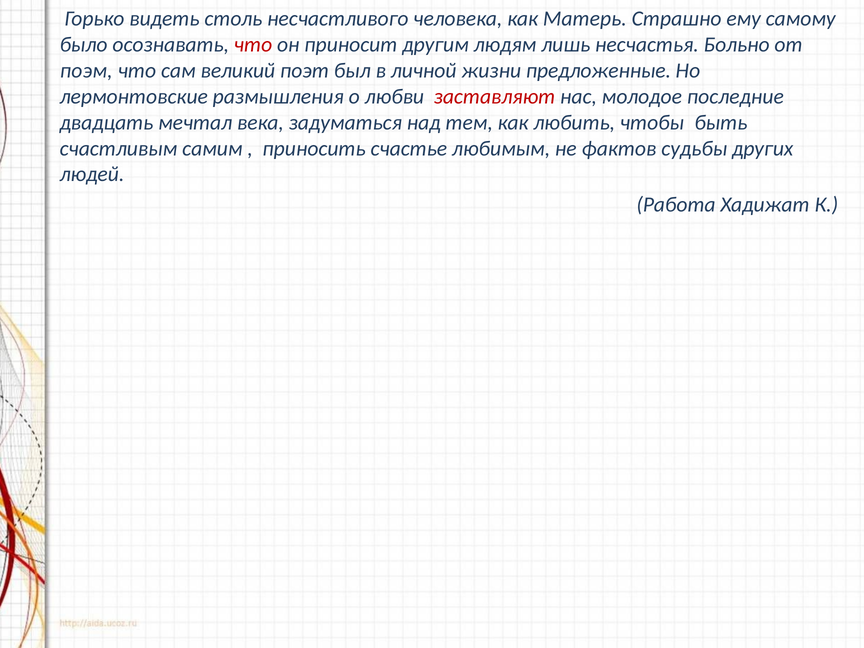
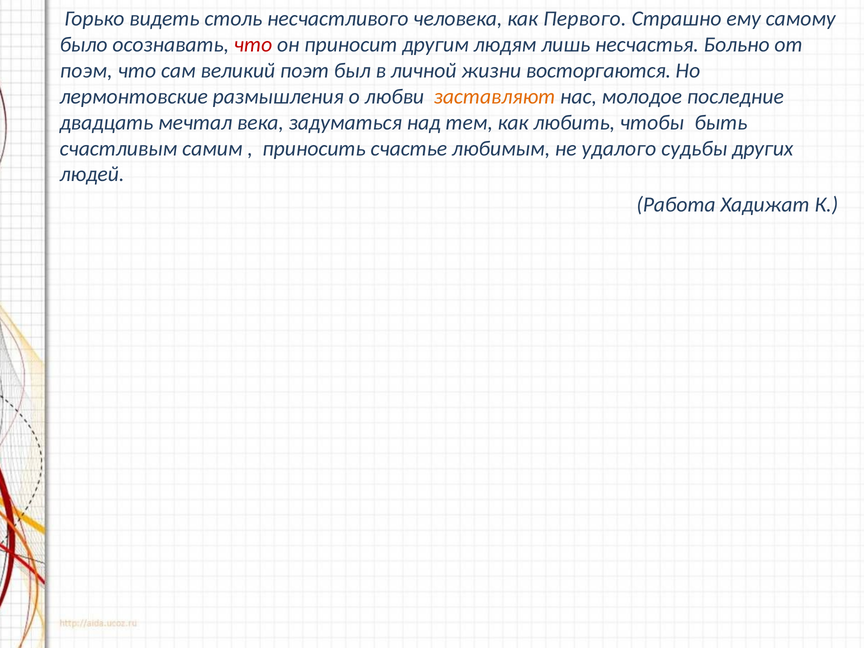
Матерь: Матерь -> Первого
предложенные: предложенные -> восторгаются
заставляют colour: red -> orange
фактов: фактов -> удалого
